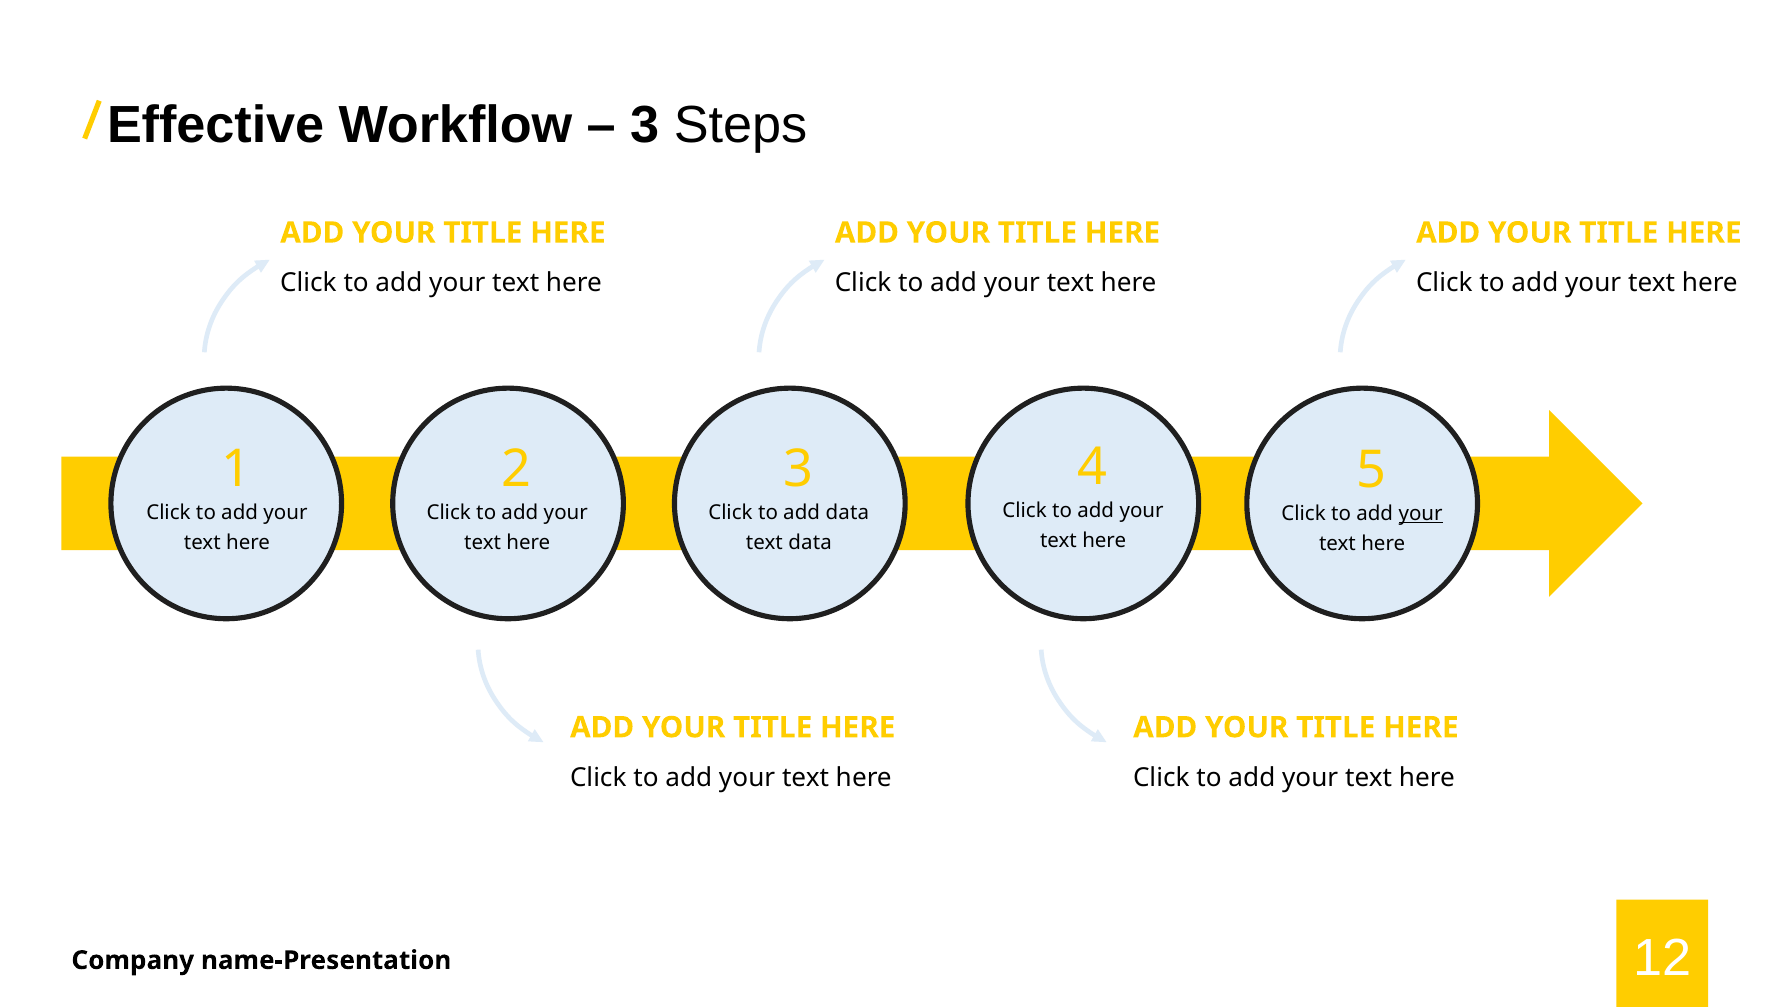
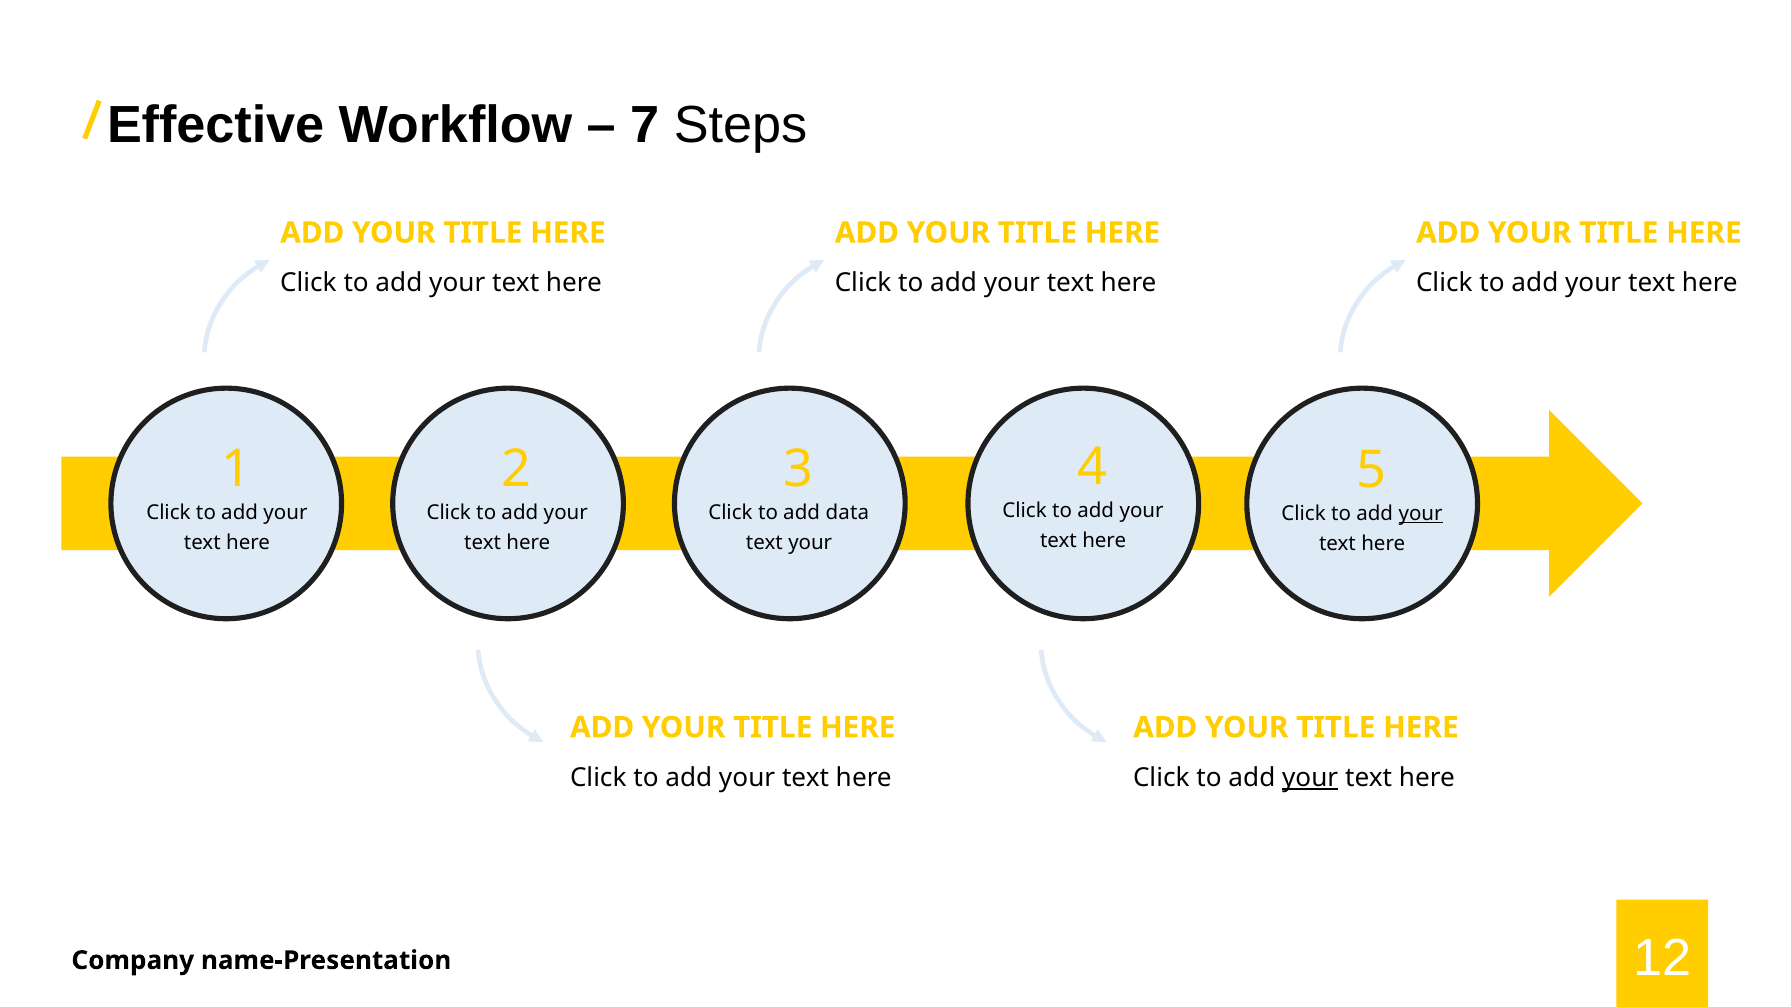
3 at (645, 126): 3 -> 7
text data: data -> your
your at (1310, 778) underline: none -> present
